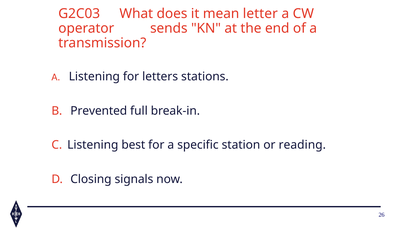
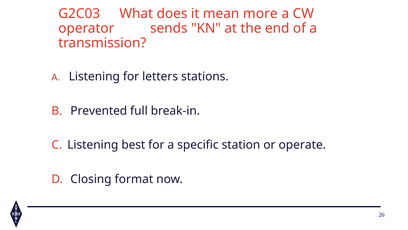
letter: letter -> more
reading: reading -> operate
signals: signals -> format
